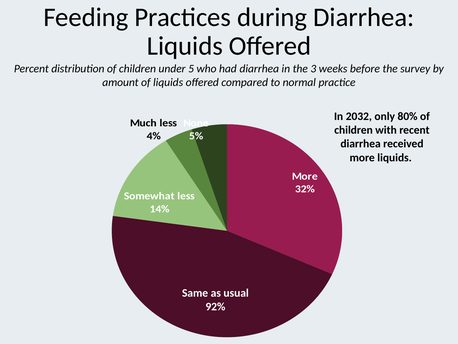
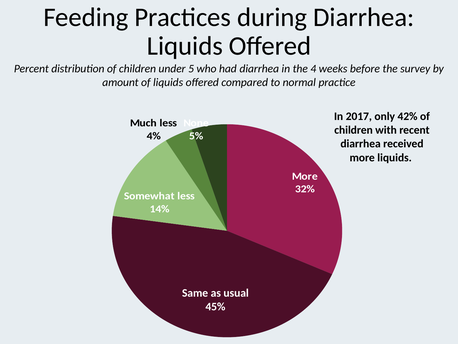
3: 3 -> 4
2032: 2032 -> 2017
80%: 80% -> 42%
92%: 92% -> 45%
